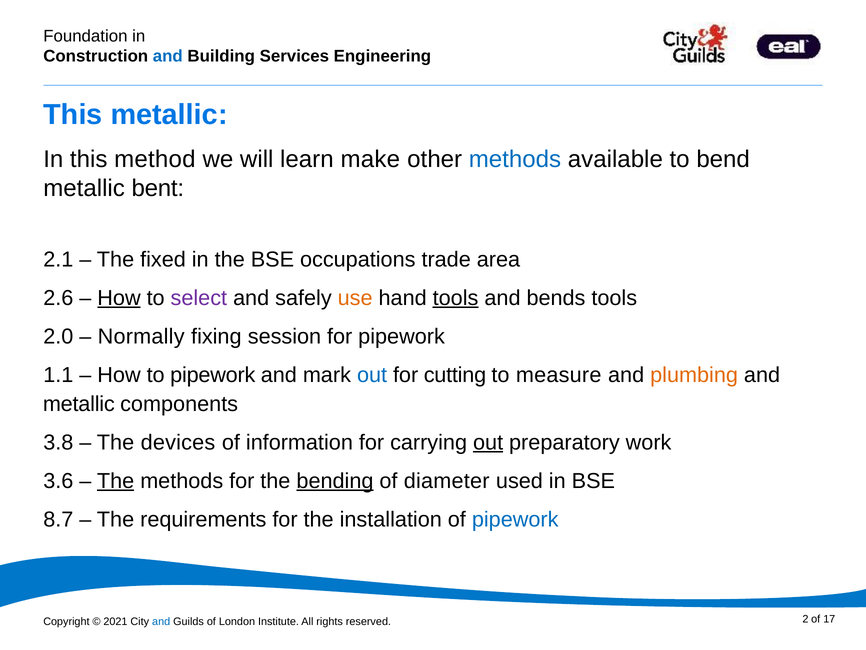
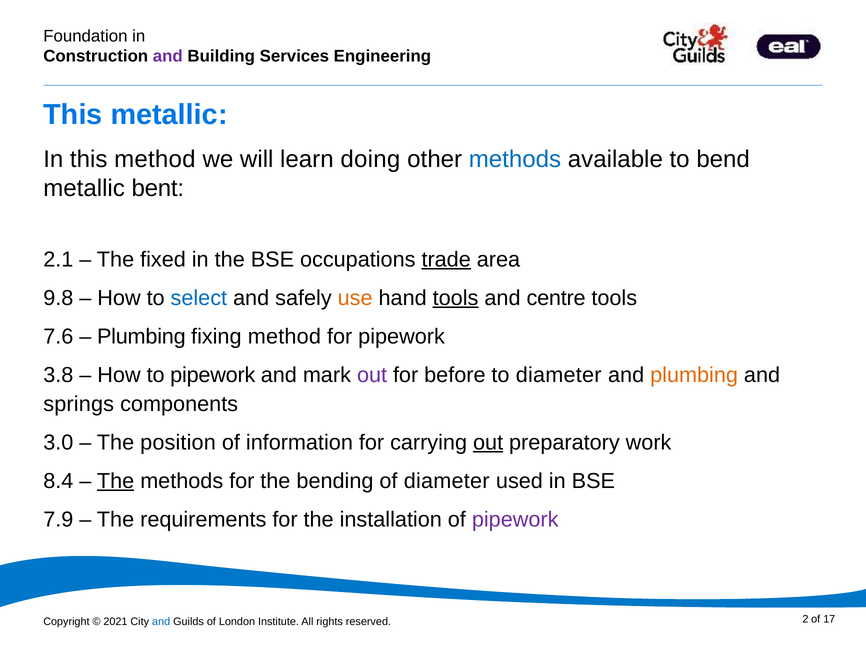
and at (168, 56) colour: blue -> purple
make: make -> doing
trade underline: none -> present
2.6: 2.6 -> 9.8
How at (119, 298) underline: present -> none
select colour: purple -> blue
bends: bends -> centre
2.0: 2.0 -> 7.6
Normally at (141, 336): Normally -> Plumbing
fixing session: session -> method
1.1: 1.1 -> 3.8
out at (372, 375) colour: blue -> purple
cutting: cutting -> before
to measure: measure -> diameter
metallic at (79, 404): metallic -> springs
3.8: 3.8 -> 3.0
devices: devices -> position
3.6: 3.6 -> 8.4
bending underline: present -> none
8.7: 8.7 -> 7.9
pipework at (515, 519) colour: blue -> purple
